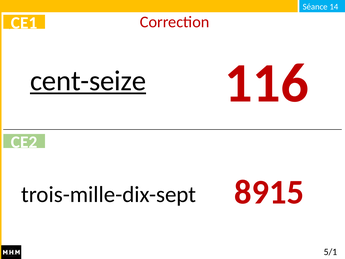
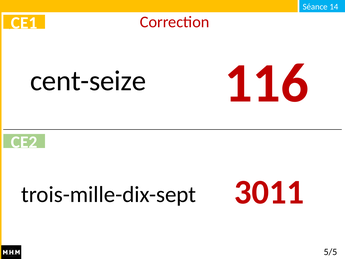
cent-seize underline: present -> none
8915: 8915 -> 3011
5/1: 5/1 -> 5/5
